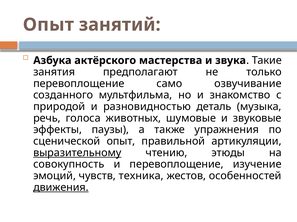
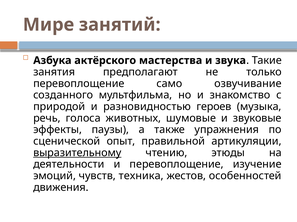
Опыт at (48, 25): Опыт -> Мире
деталь: деталь -> героев
совокупность: совокупность -> деятельности
движения underline: present -> none
